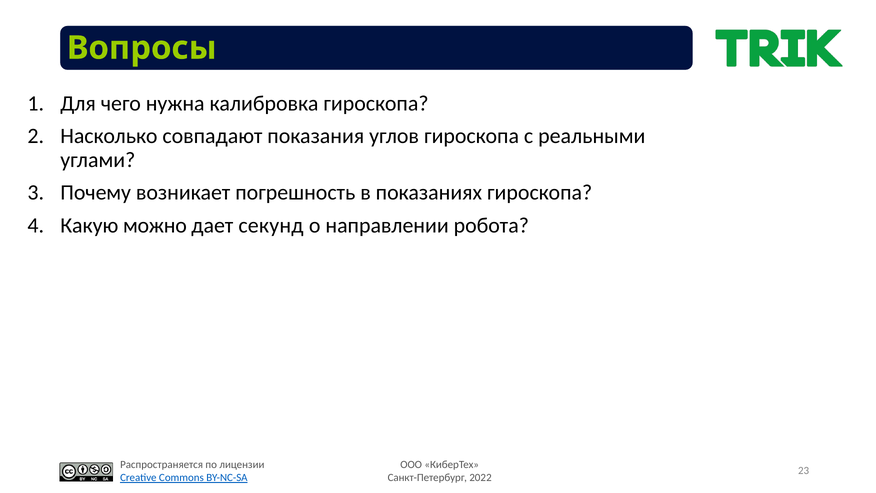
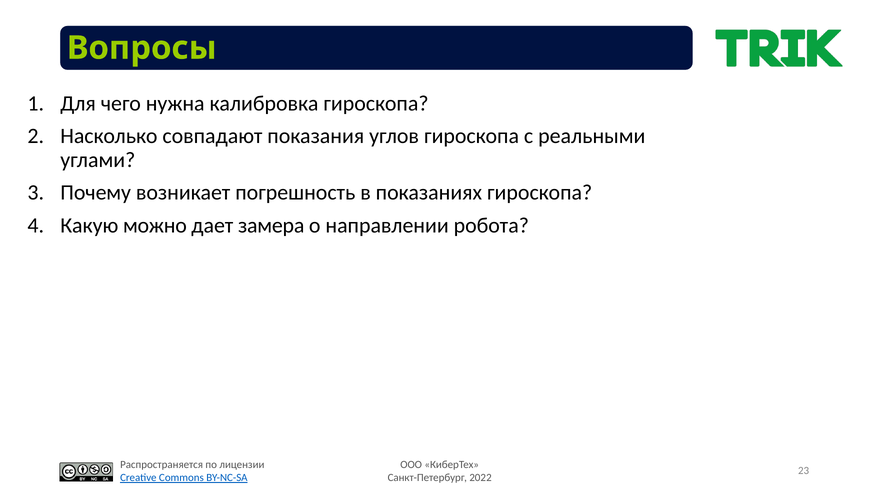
секунд: секунд -> замера
